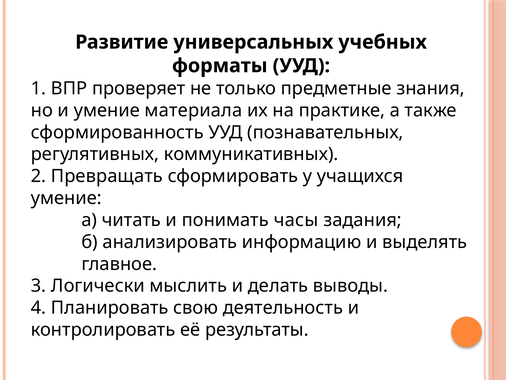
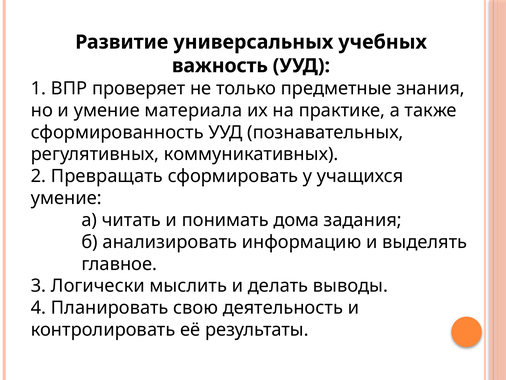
форматы: форматы -> важность
часы: часы -> дома
